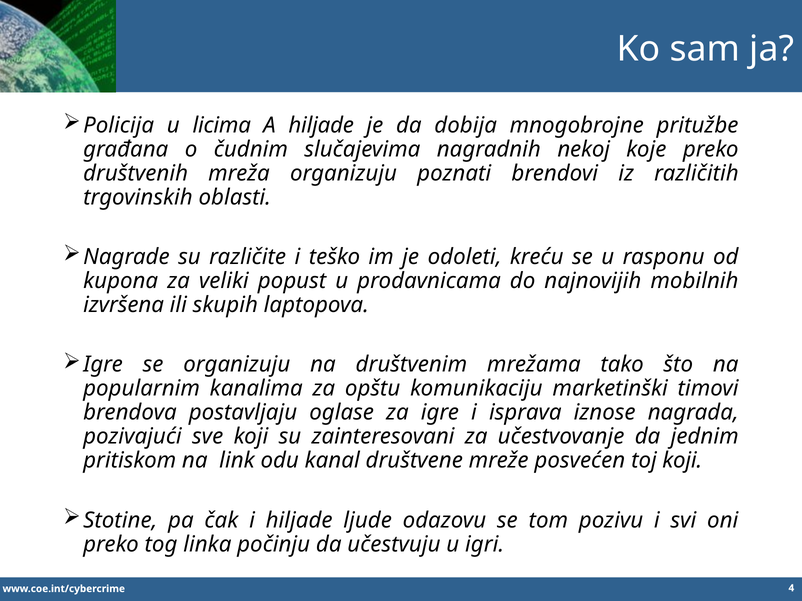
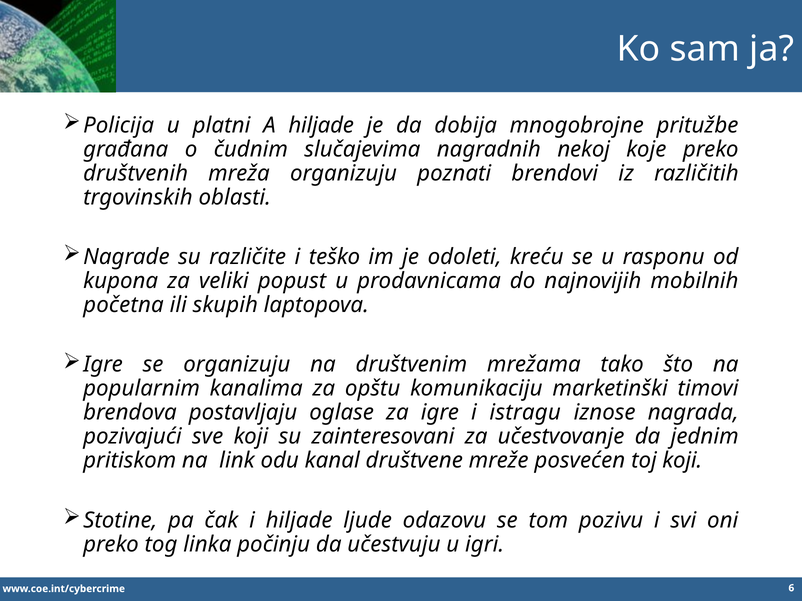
licima: licima -> platni
izvršena: izvršena -> početna
isprava: isprava -> istragu
4: 4 -> 6
